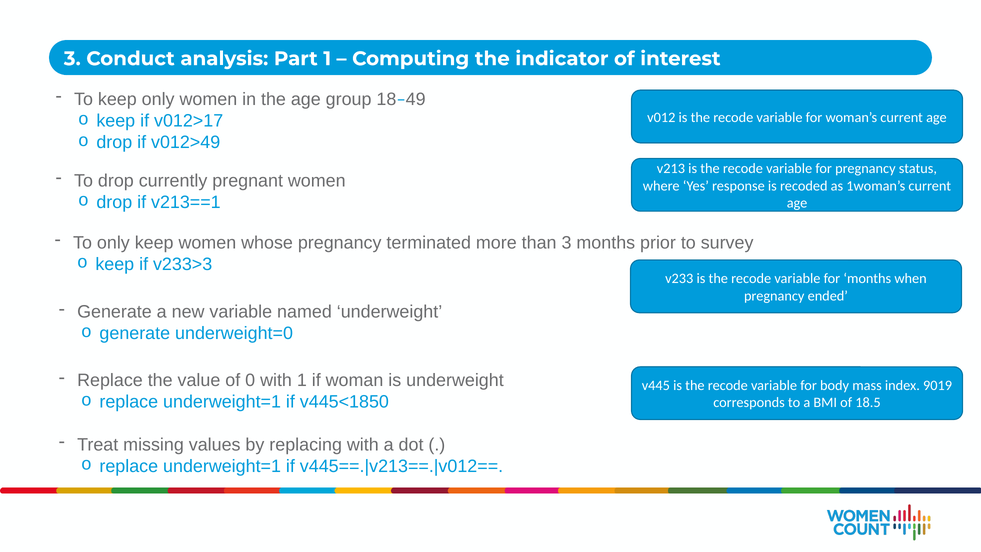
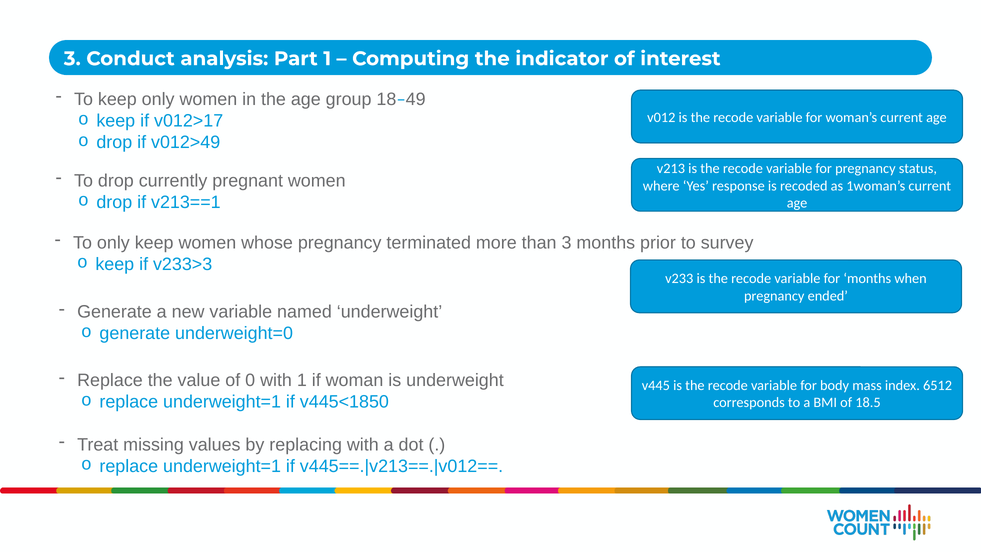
9019: 9019 -> 6512
